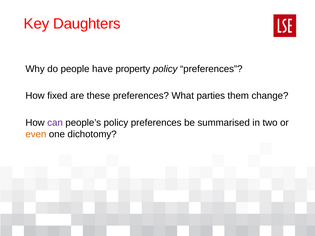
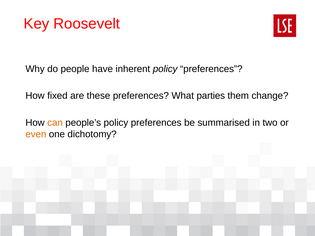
Daughters: Daughters -> Roosevelt
property: property -> inherent
can colour: purple -> orange
